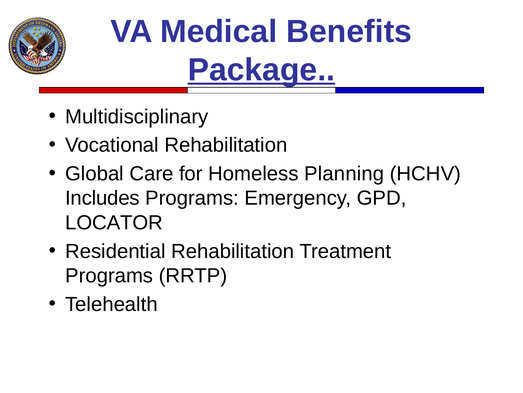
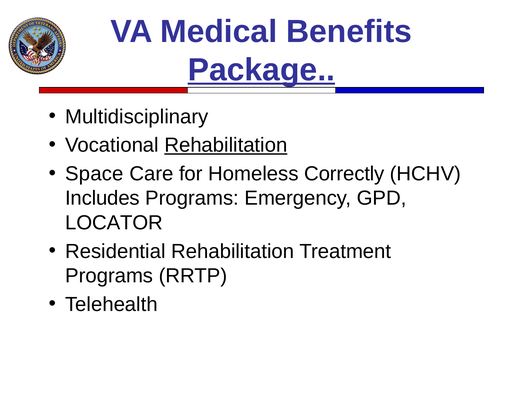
Rehabilitation at (226, 145) underline: none -> present
Global: Global -> Space
Planning: Planning -> Correctly
